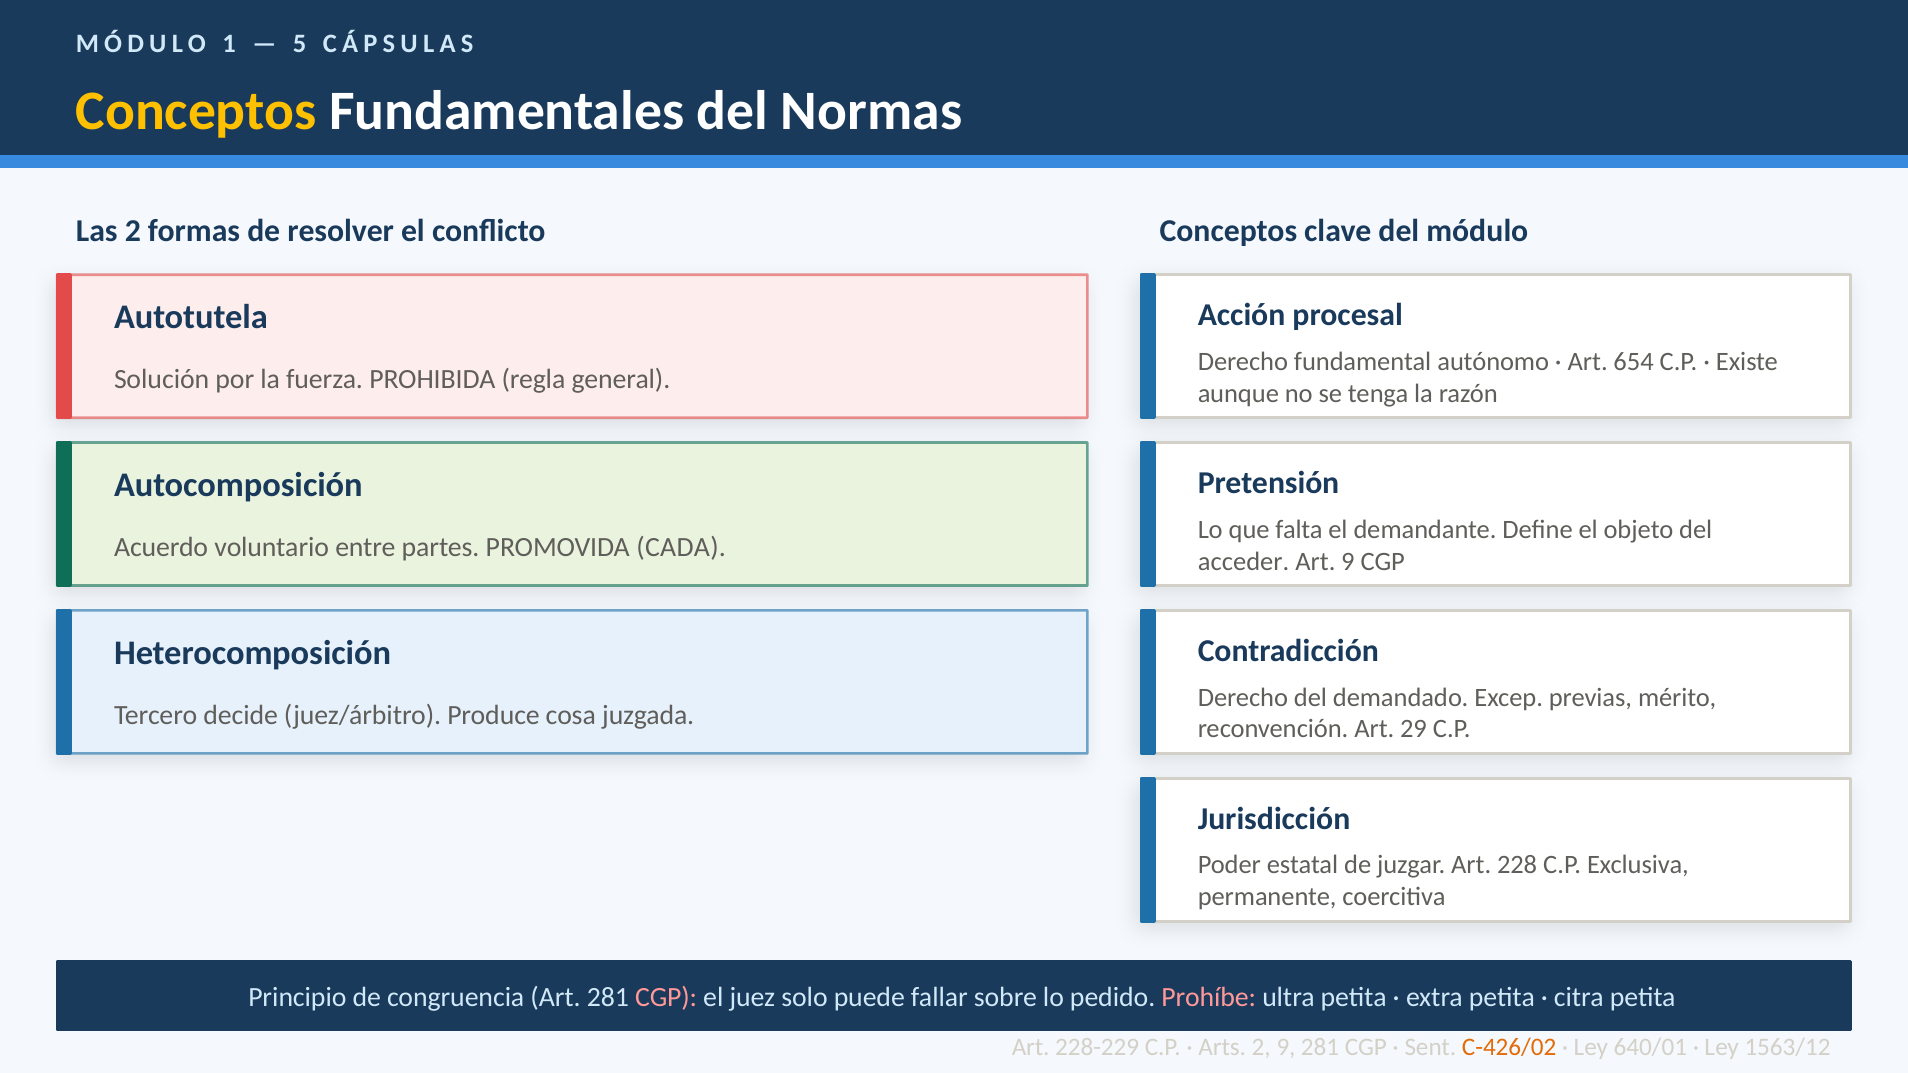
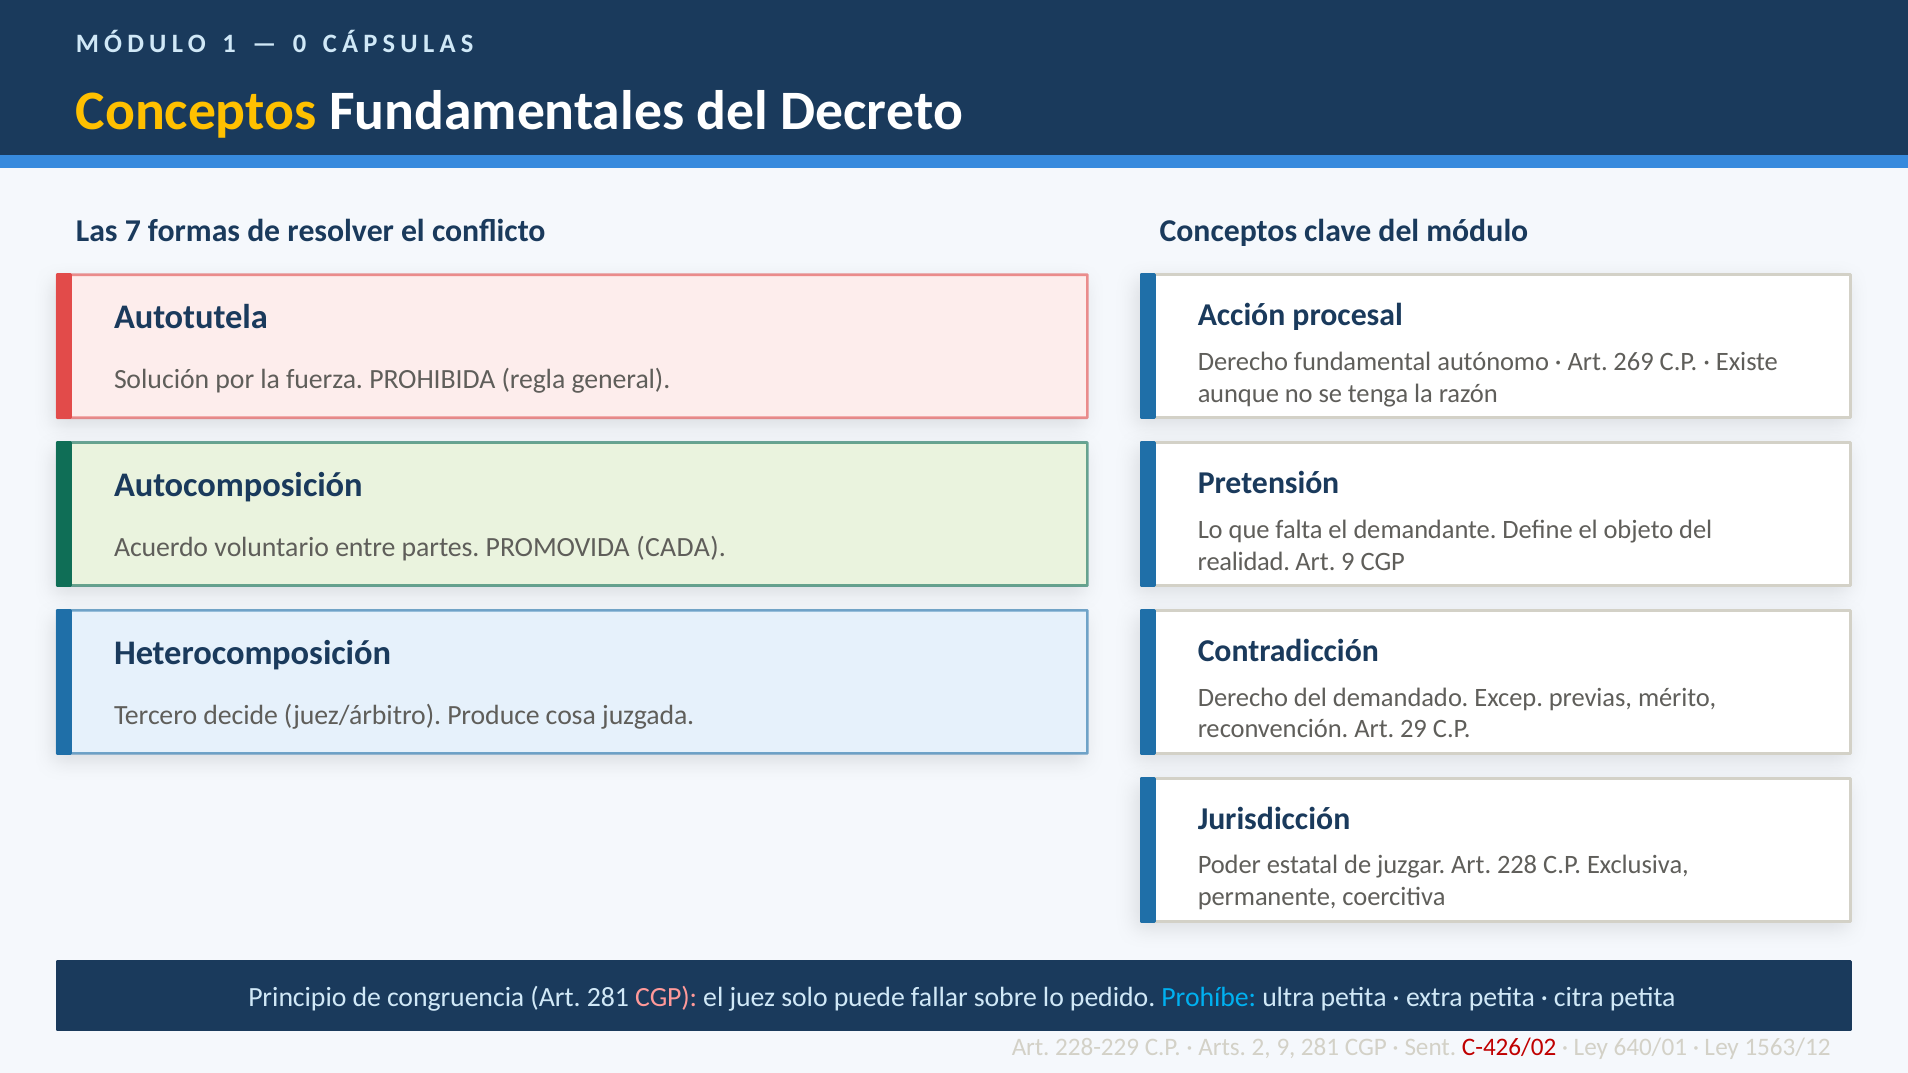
5: 5 -> 0
Normas: Normas -> Decreto
Las 2: 2 -> 7
654: 654 -> 269
acceder: acceder -> realidad
Prohíbe colour: pink -> light blue
C-426/02 colour: orange -> red
